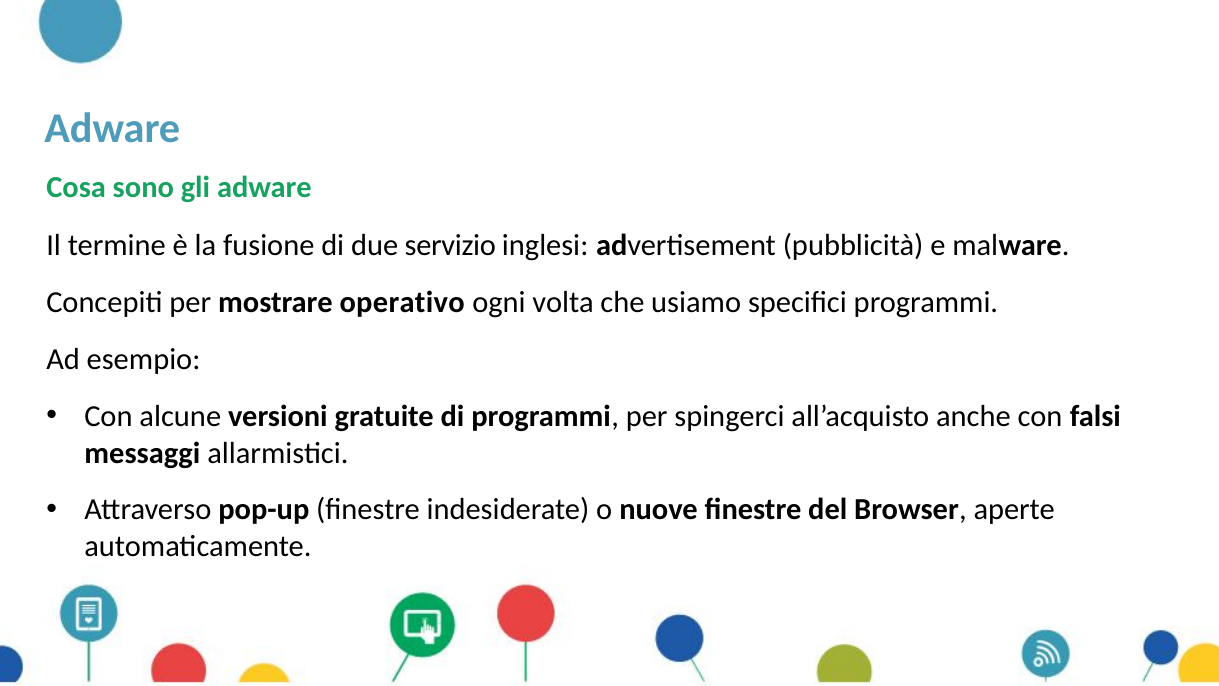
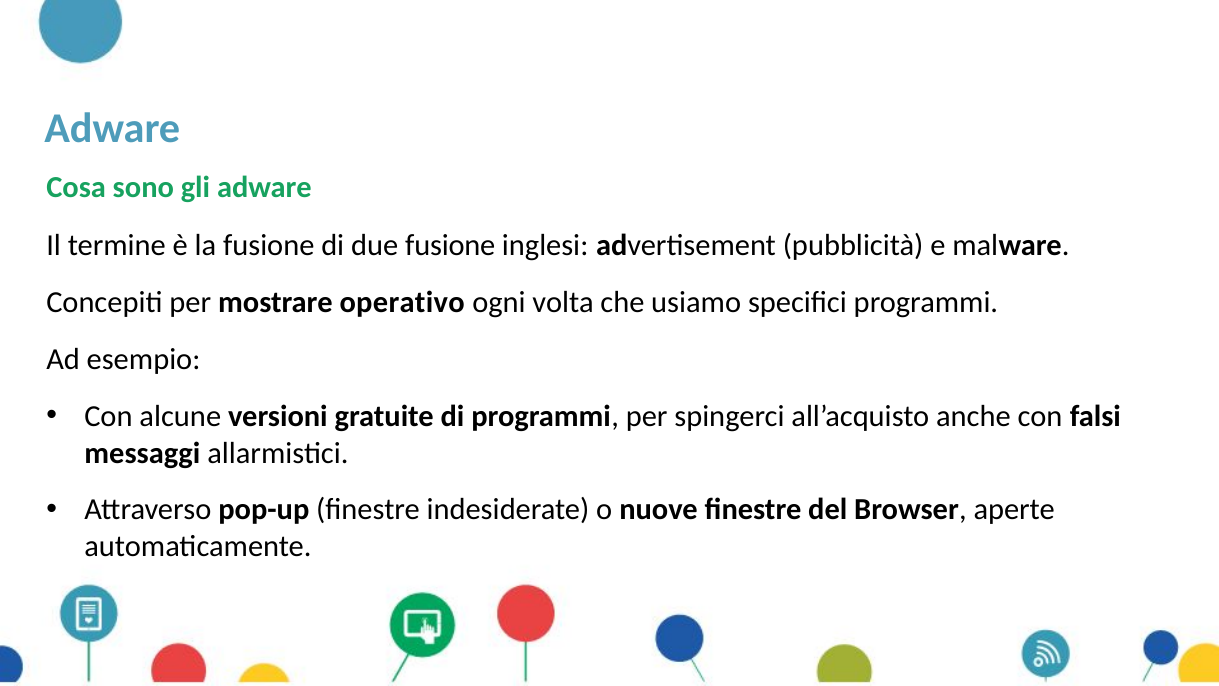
due servizio: servizio -> fusione
